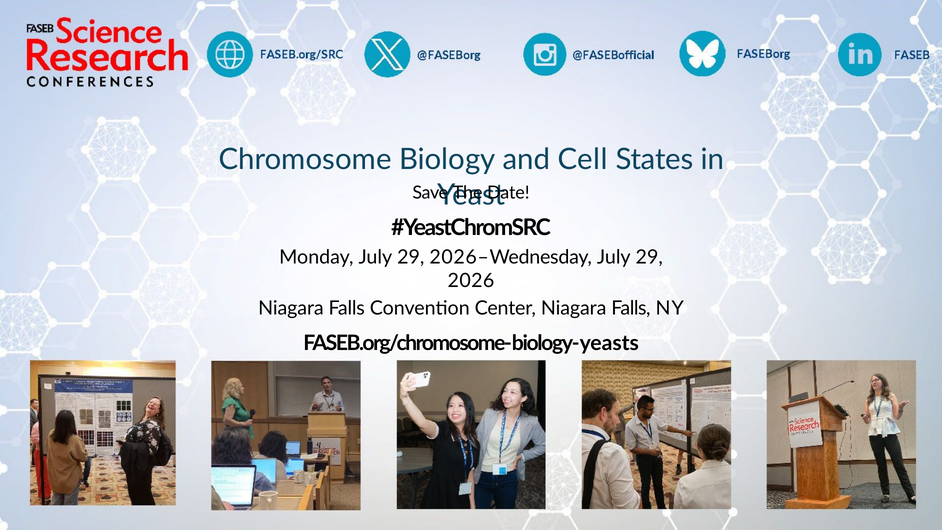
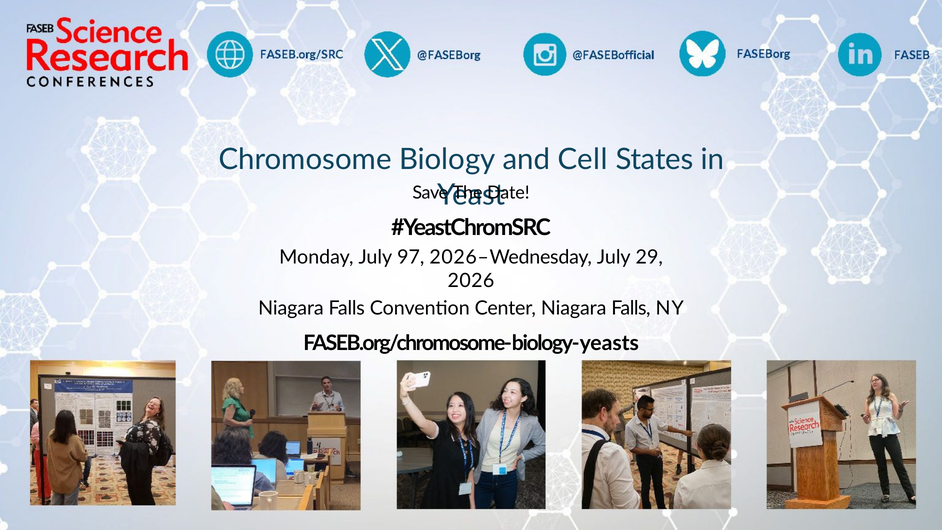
Monday July 29: 29 -> 97
